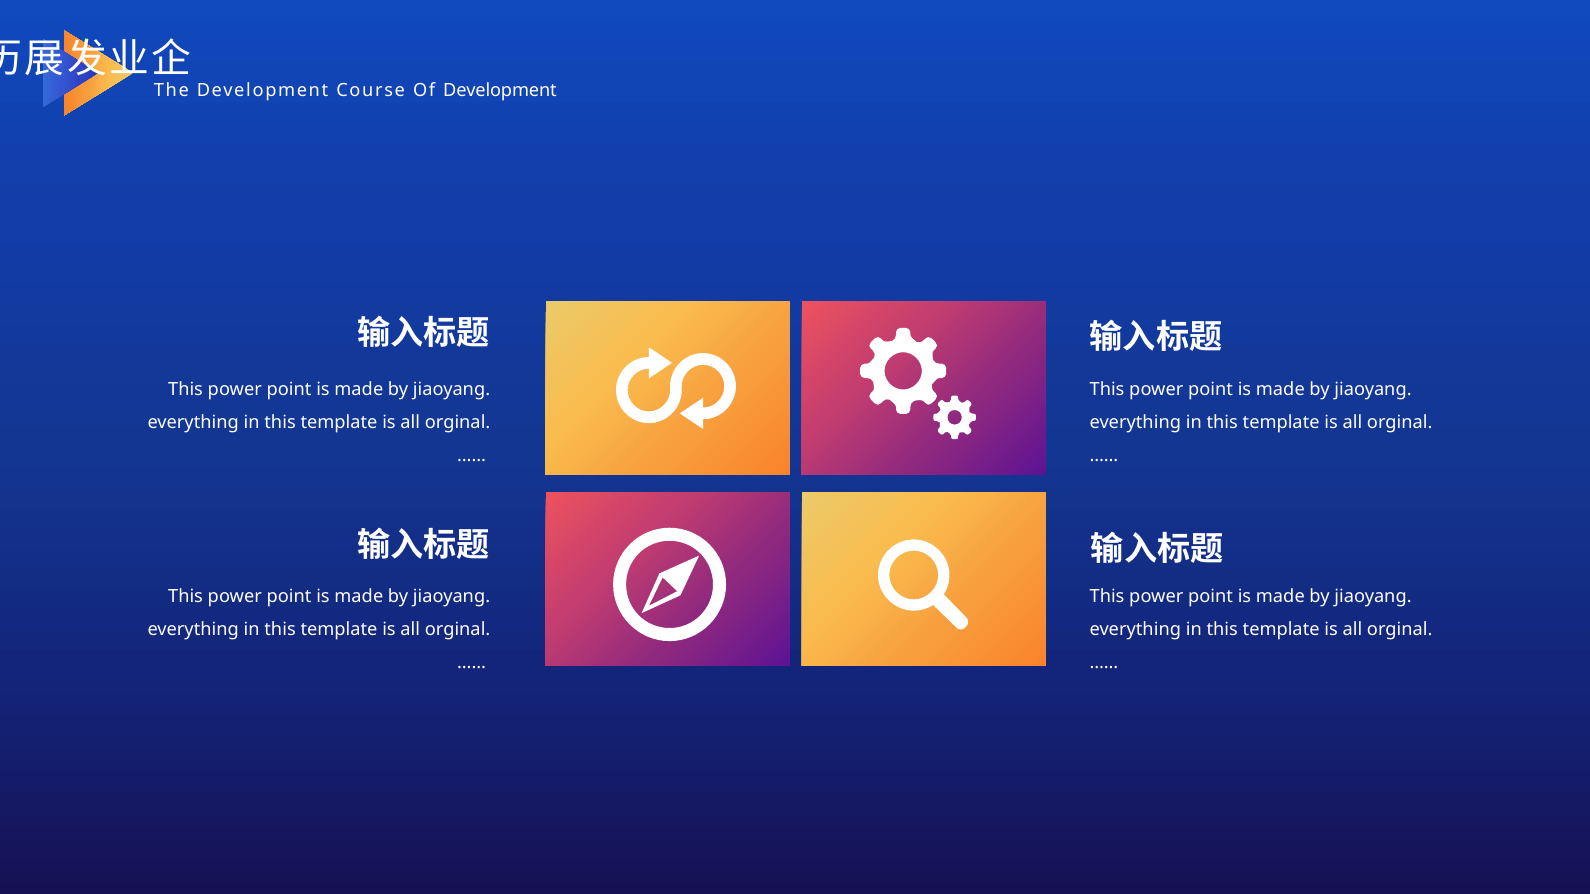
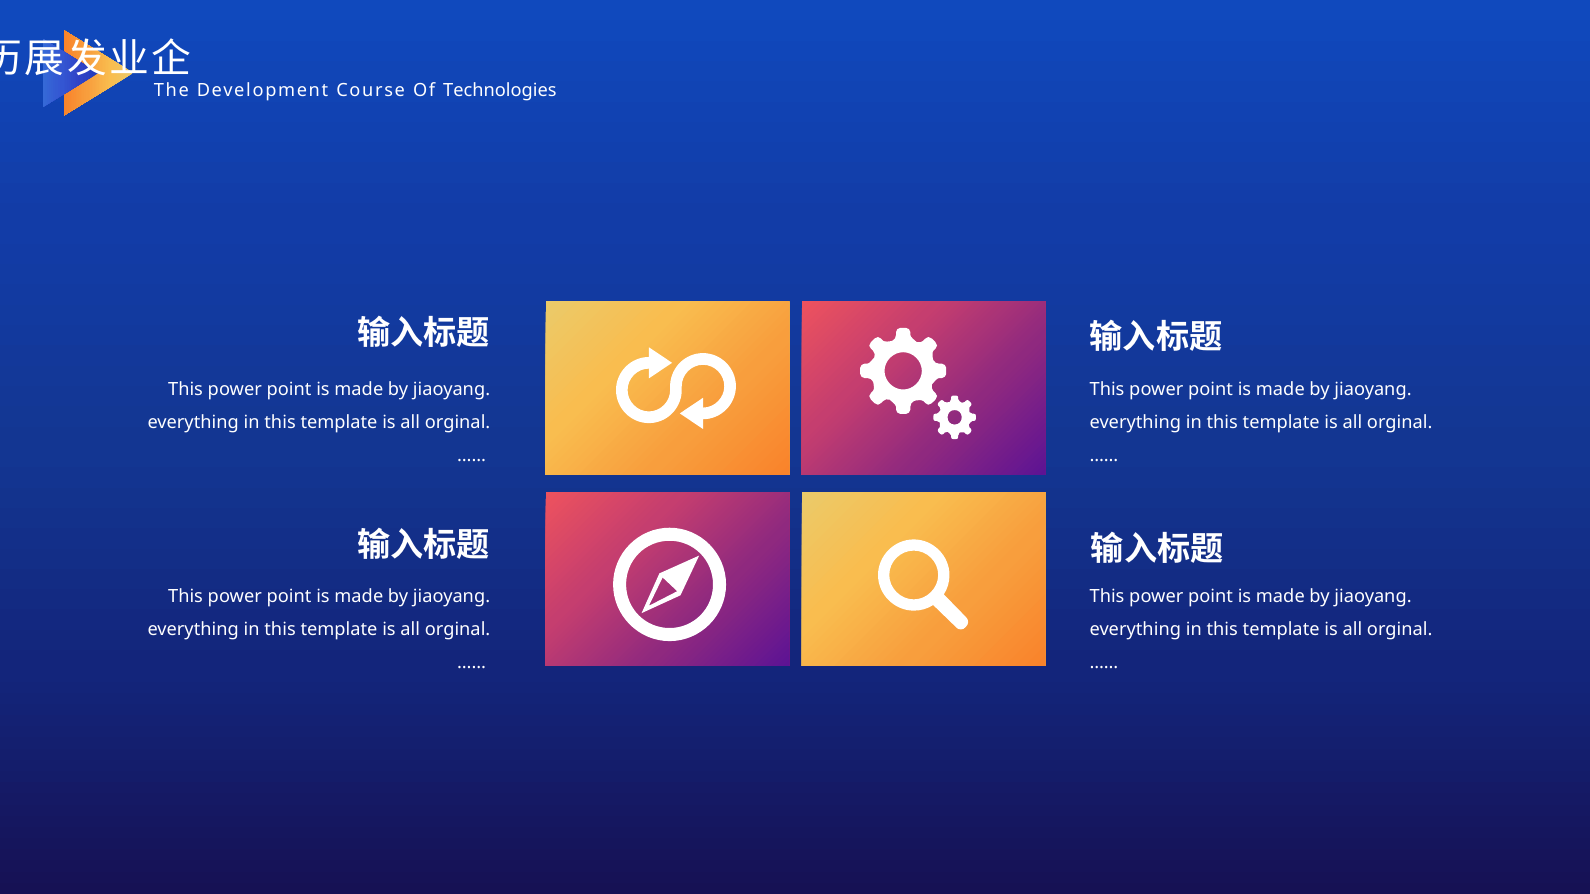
Of Development: Development -> Technologies
